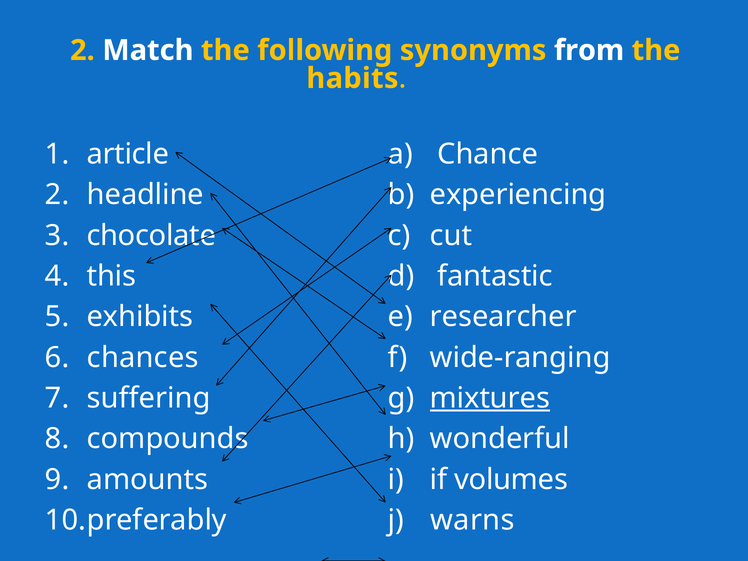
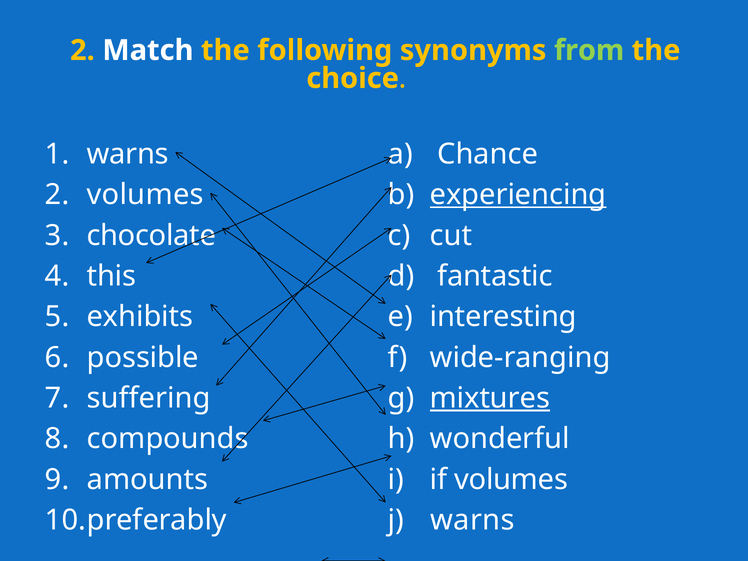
from colour: white -> light green
habits: habits -> choice
article at (128, 154): article -> warns
2 headline: headline -> volumes
experiencing underline: none -> present
researcher: researcher -> interesting
chances: chances -> possible
